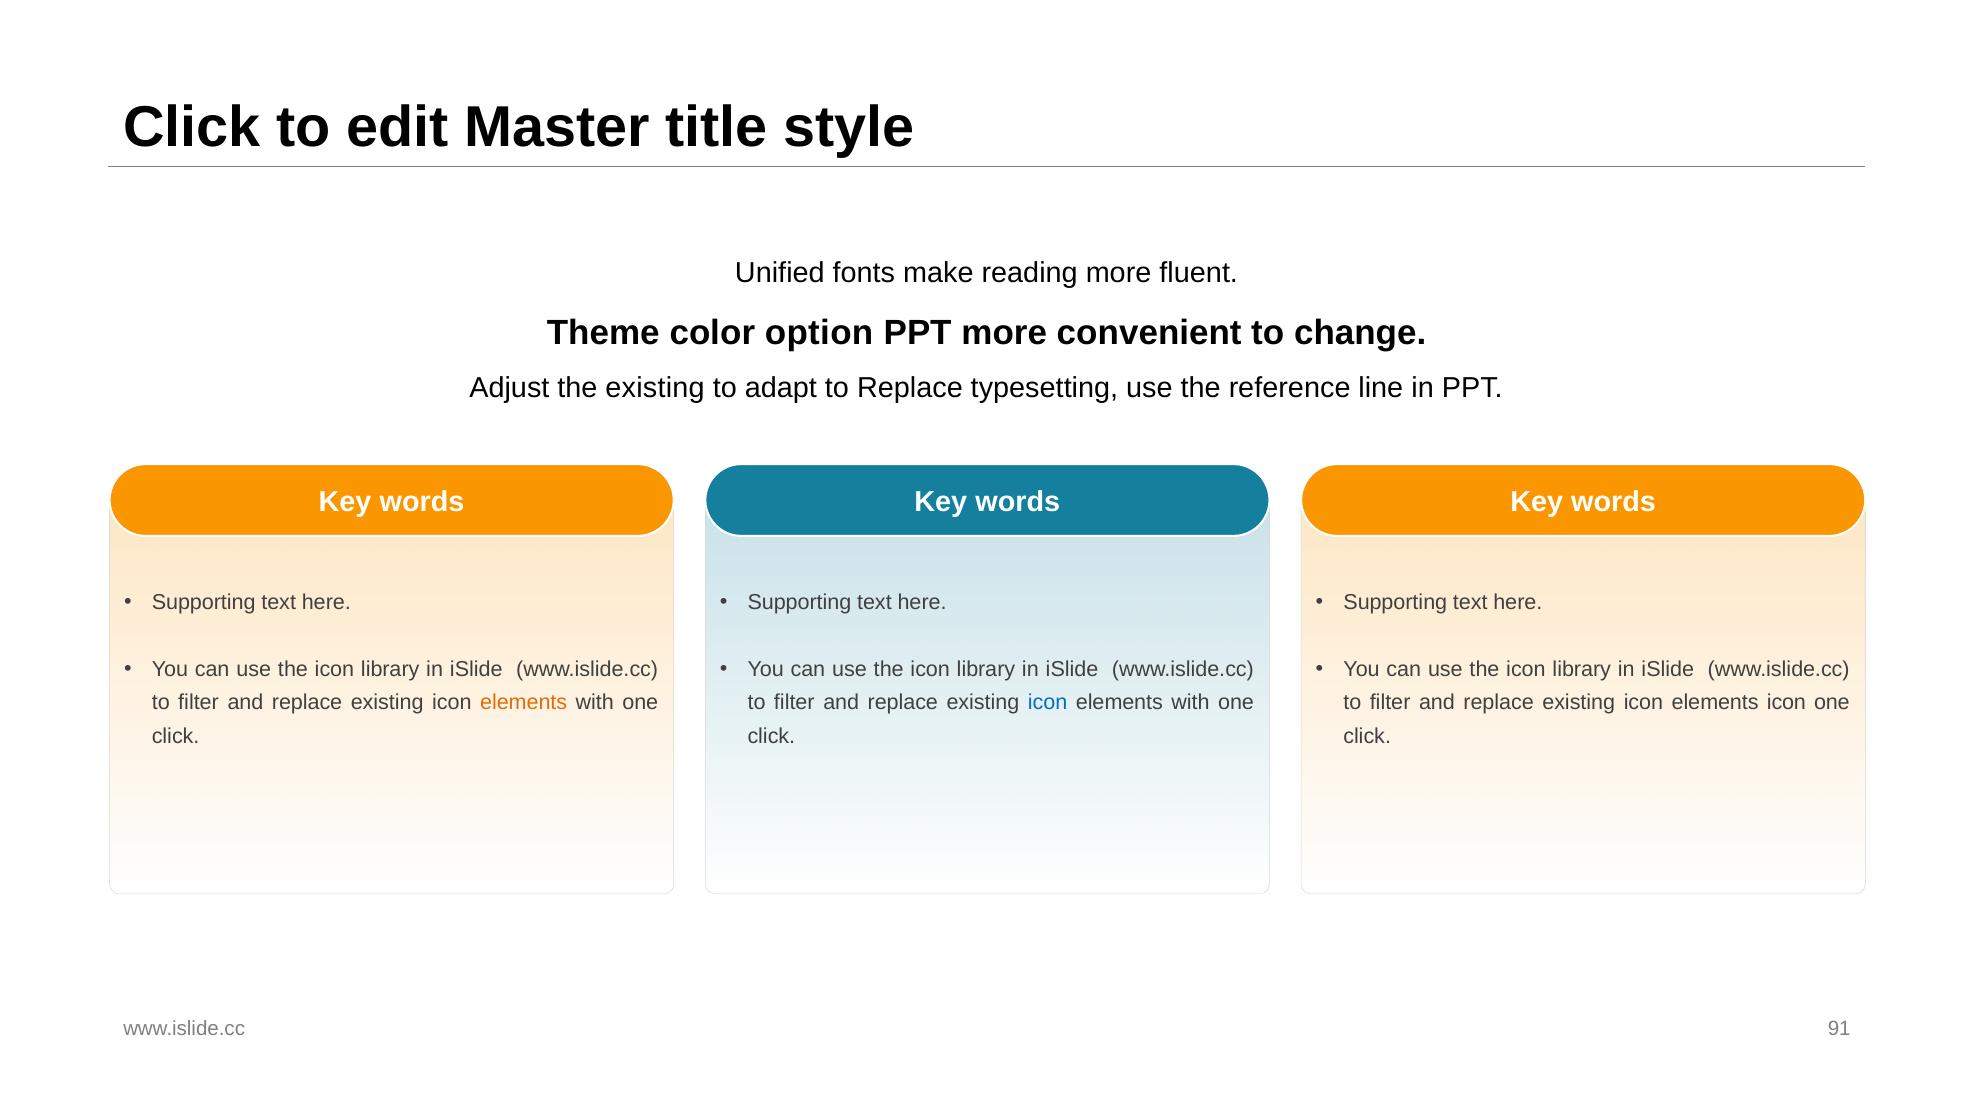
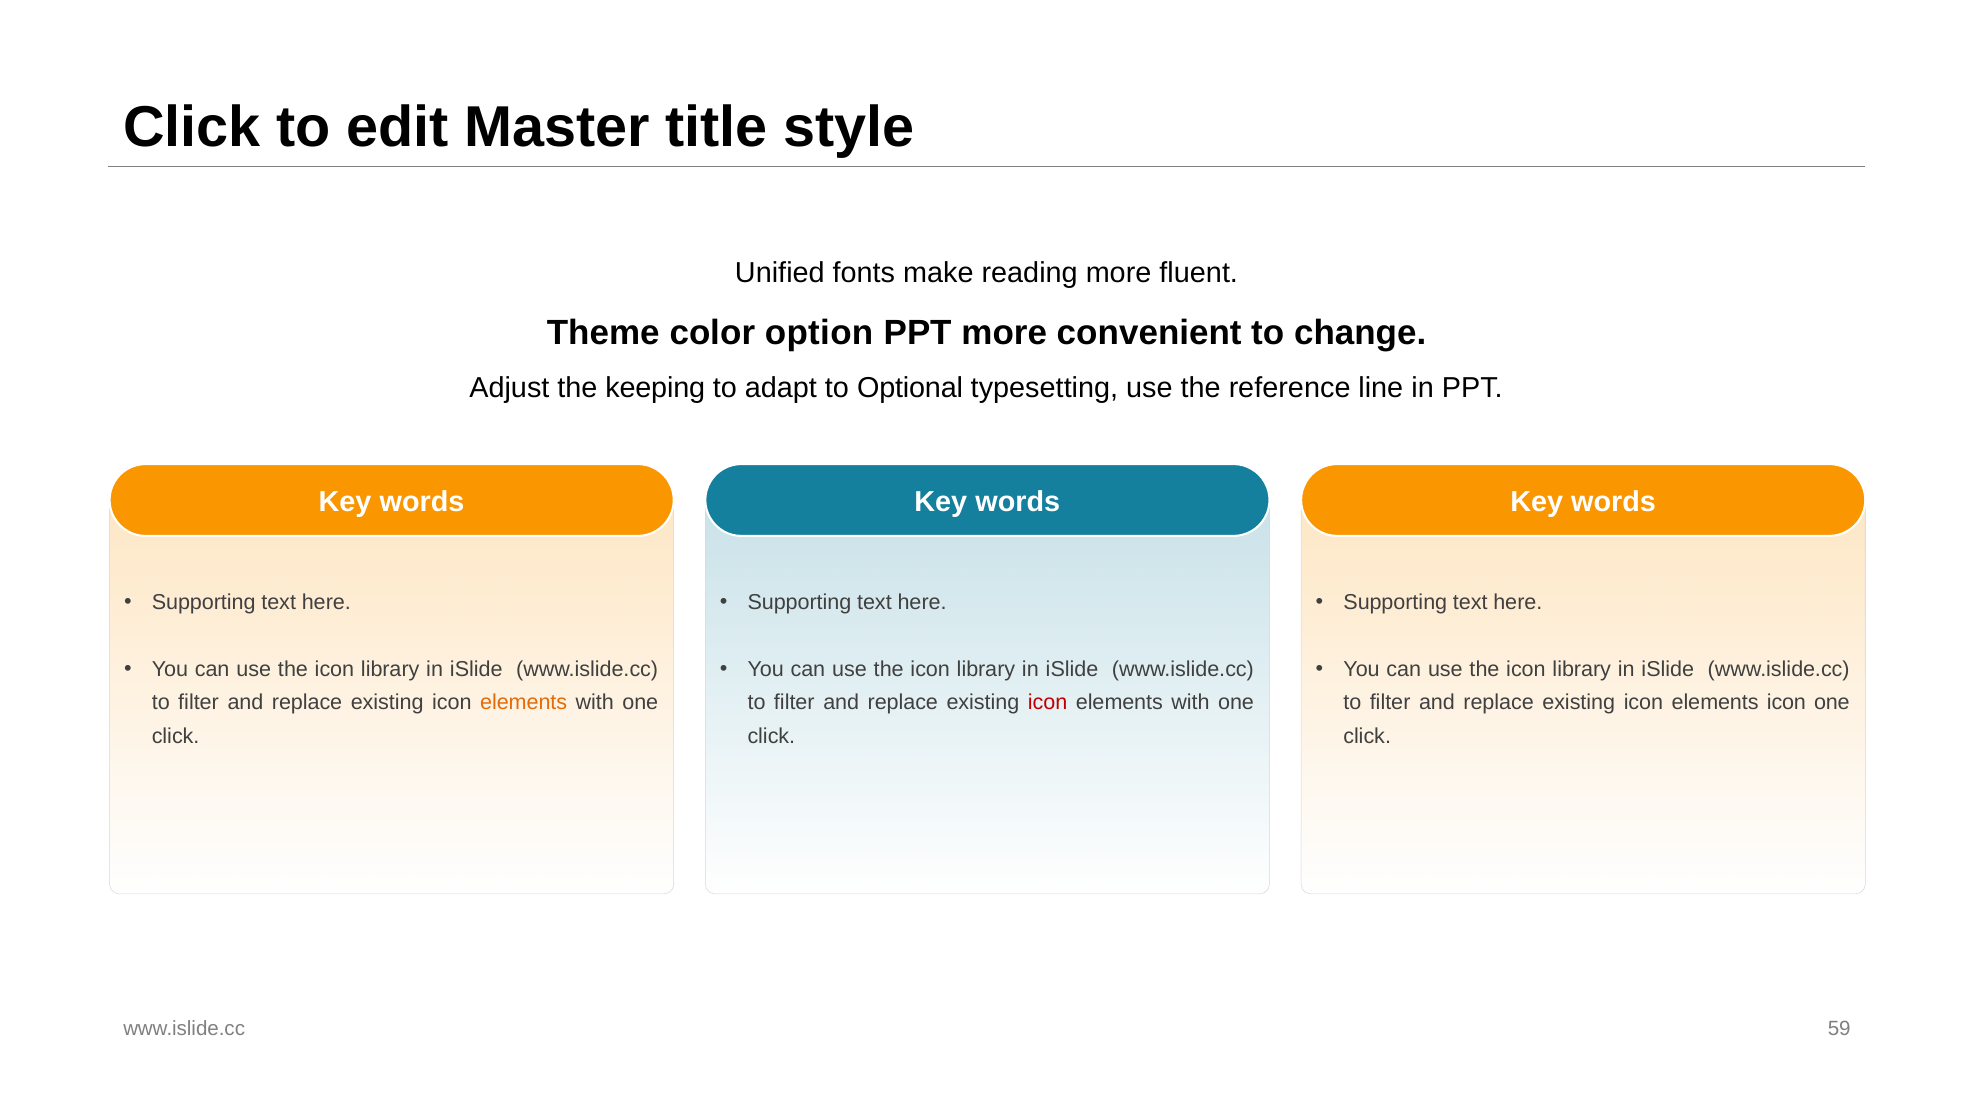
the existing: existing -> keeping
to Replace: Replace -> Optional
icon at (1048, 702) colour: blue -> red
91: 91 -> 59
